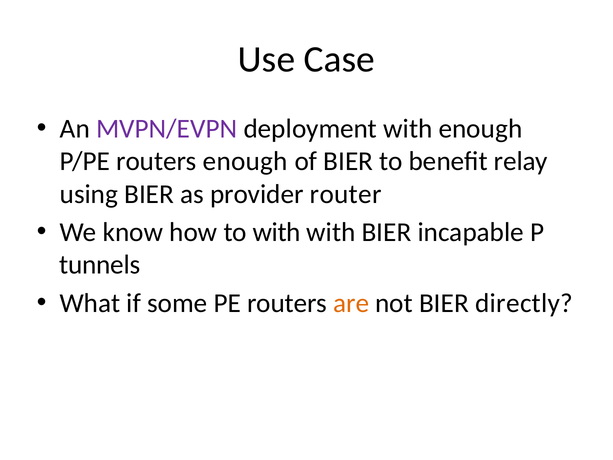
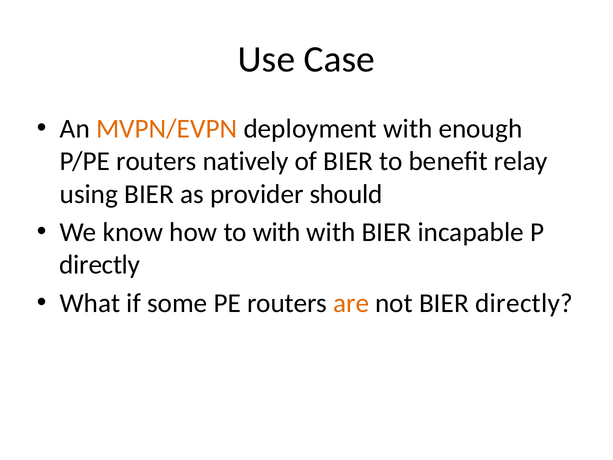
MVPN/EVPN colour: purple -> orange
routers enough: enough -> natively
router: router -> should
tunnels at (100, 265): tunnels -> directly
